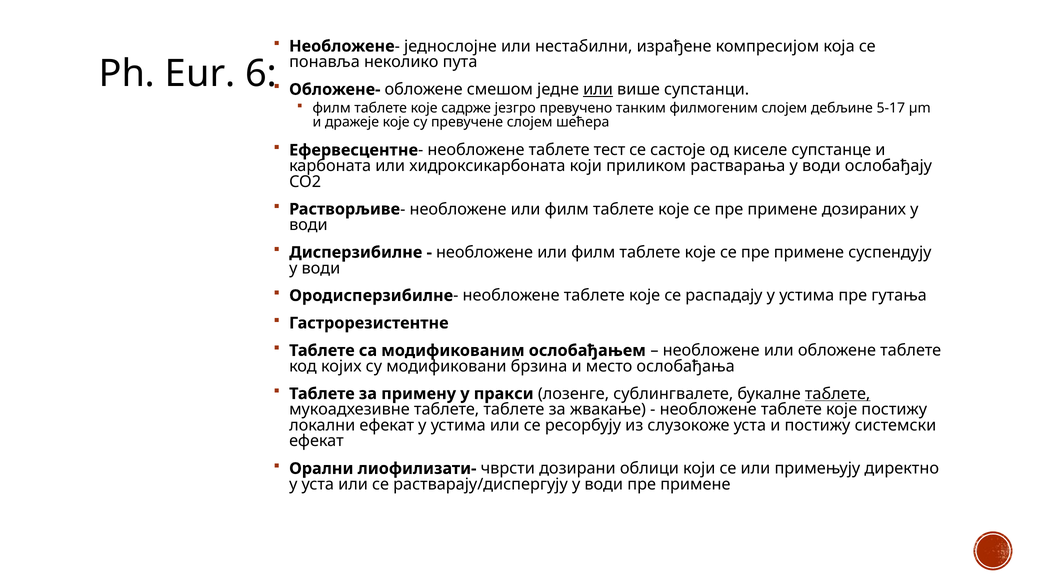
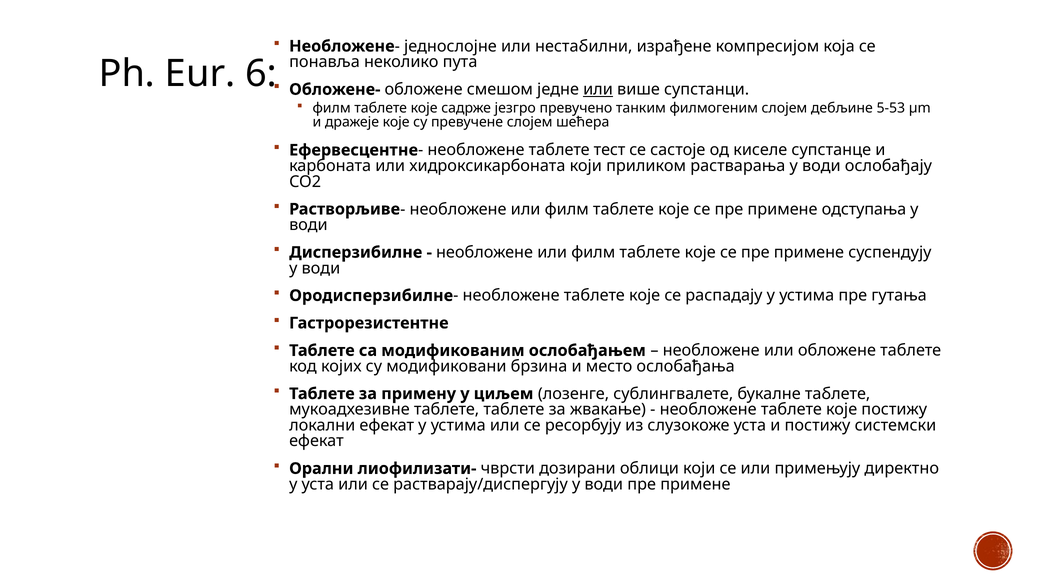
5-17: 5-17 -> 5-53
дозираних: дозираних -> одступања
пракси: пракси -> циљем
таблете at (838, 394) underline: present -> none
